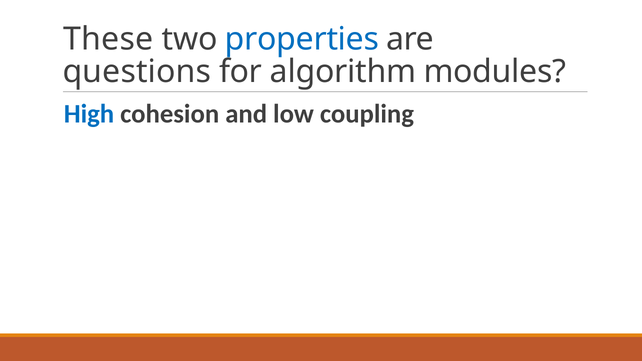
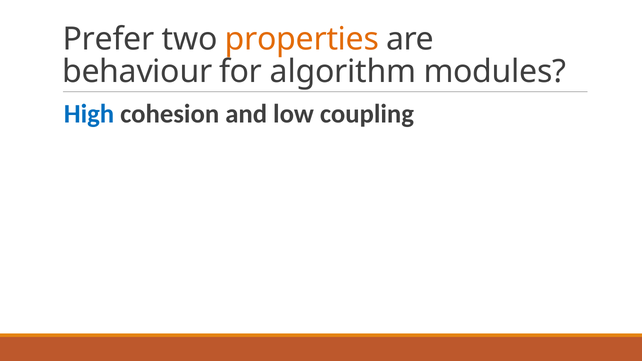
These: These -> Prefer
properties colour: blue -> orange
questions: questions -> behaviour
